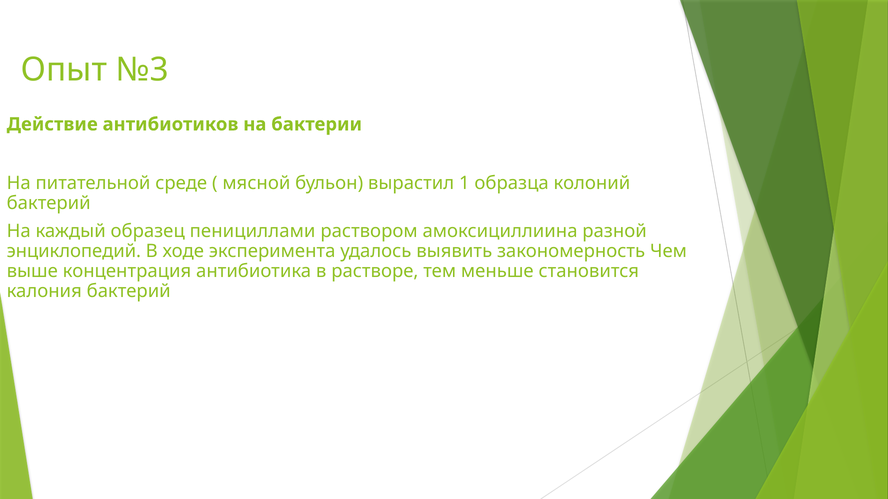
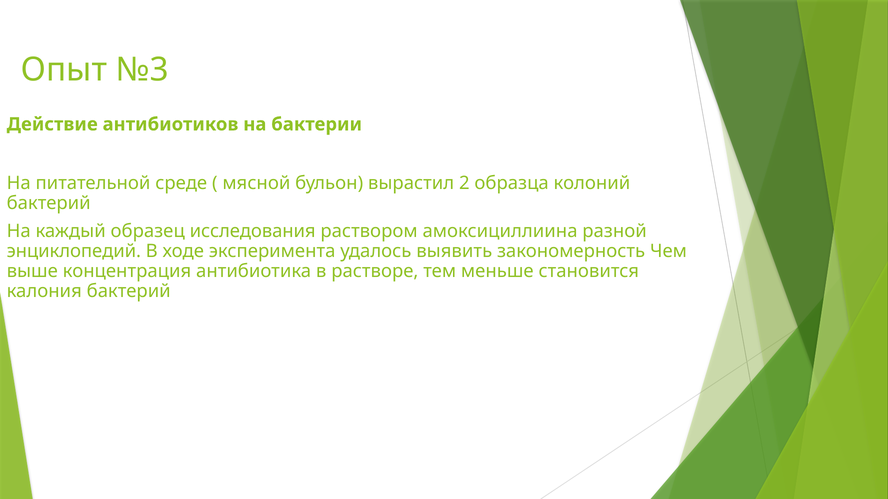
1: 1 -> 2
пенициллами: пенициллами -> исследования
